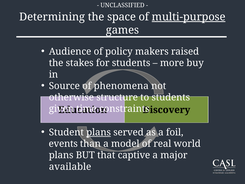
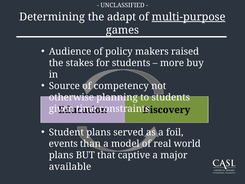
space: space -> adapt
phenomena: phenomena -> competency
structure: structure -> planning
plans at (99, 132) underline: present -> none
